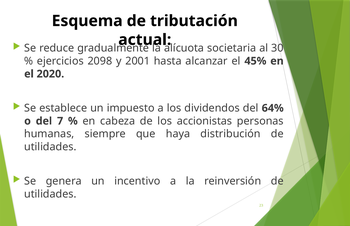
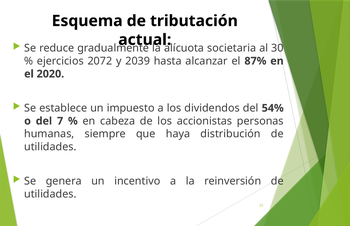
2098: 2098 -> 2072
2001: 2001 -> 2039
45%: 45% -> 87%
64%: 64% -> 54%
